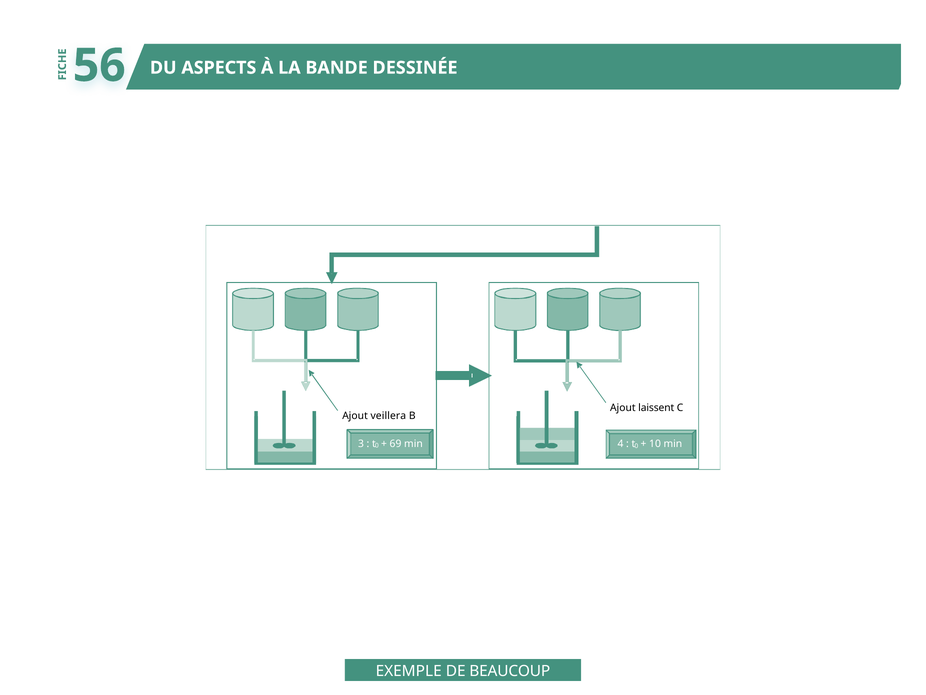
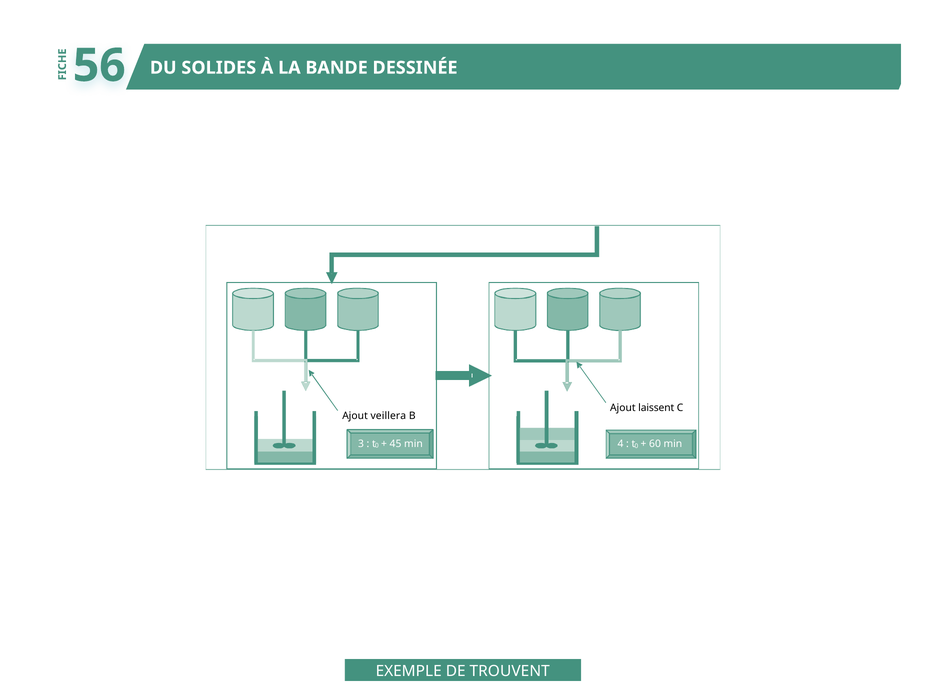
ASPECTS: ASPECTS -> SOLIDES
69: 69 -> 45
10: 10 -> 60
BEAUCOUP: BEAUCOUP -> TROUVENT
